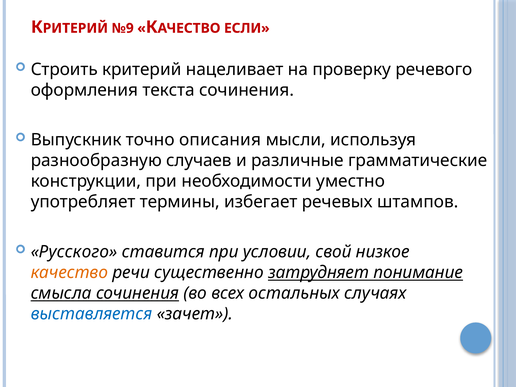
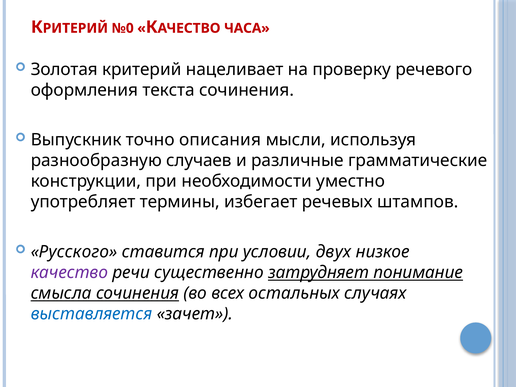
№9: №9 -> №0
ЕСЛИ: ЕСЛИ -> ЧАСА
Строить: Строить -> Золотая
свой: свой -> двух
качество colour: orange -> purple
